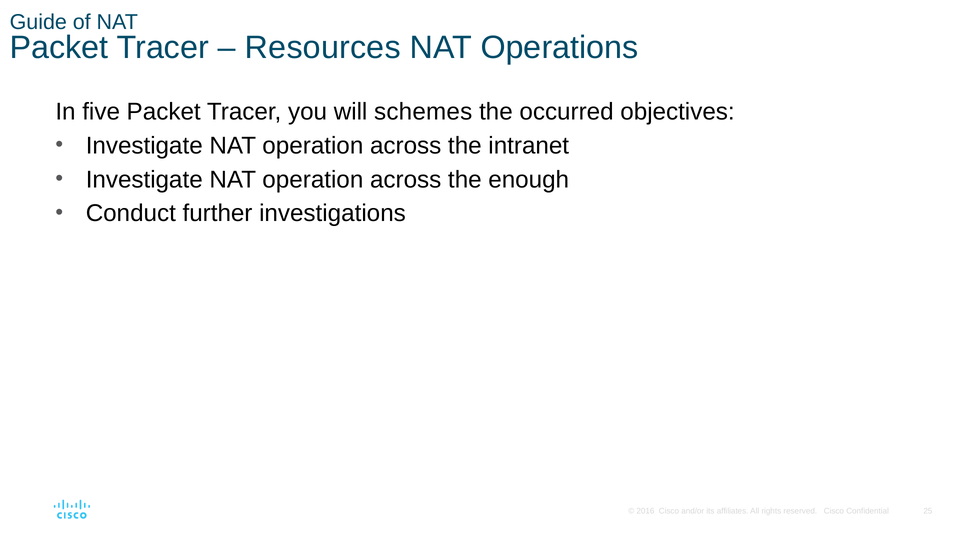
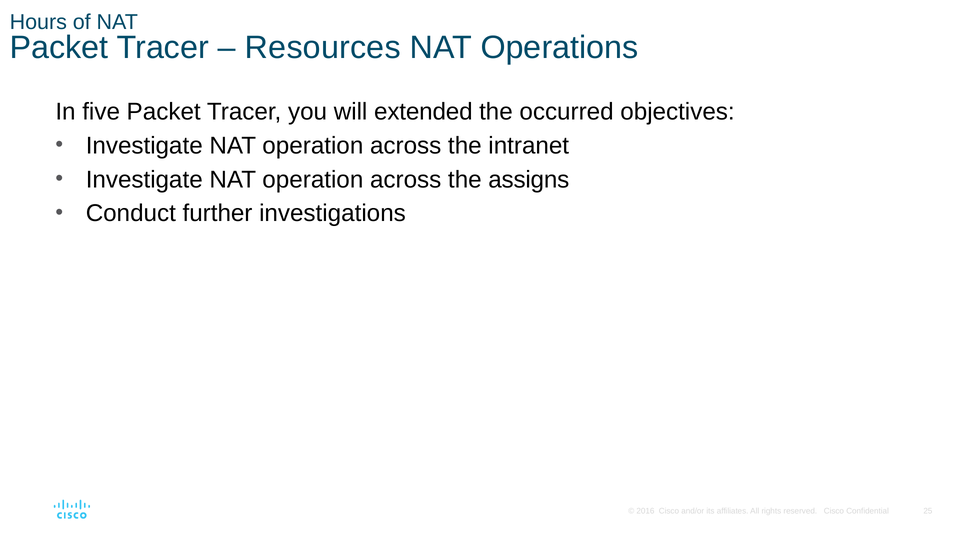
Guide: Guide -> Hours
schemes: schemes -> extended
enough: enough -> assigns
